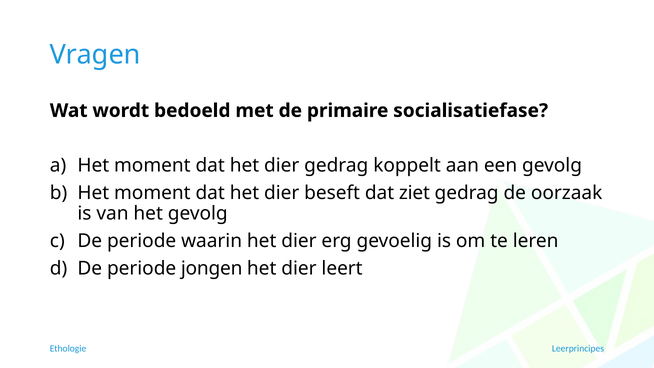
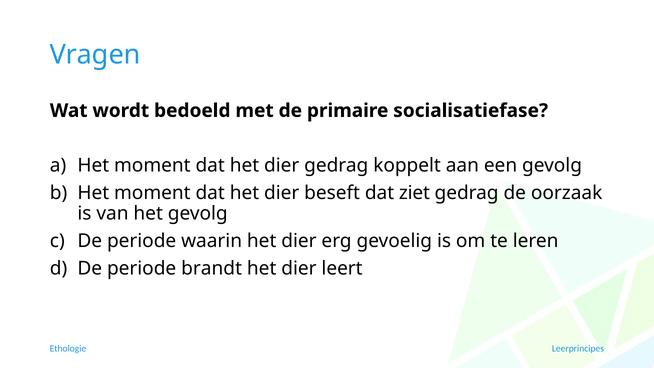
jongen: jongen -> brandt
